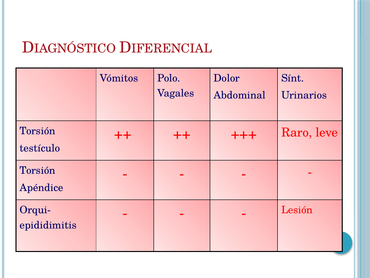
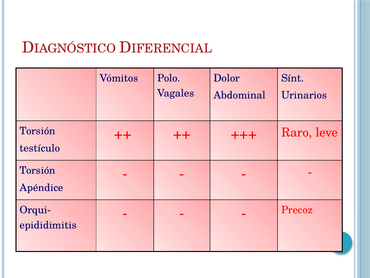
Lesión: Lesión -> Precoz
